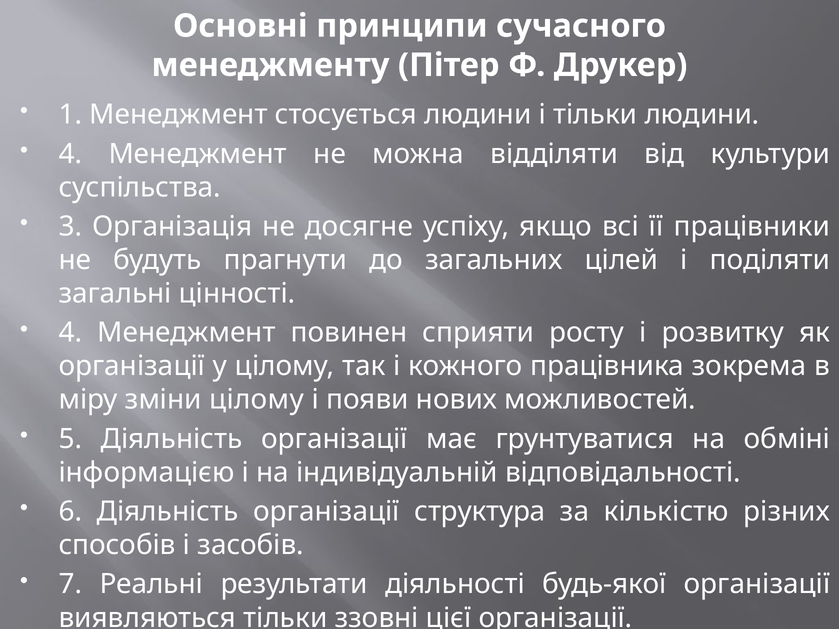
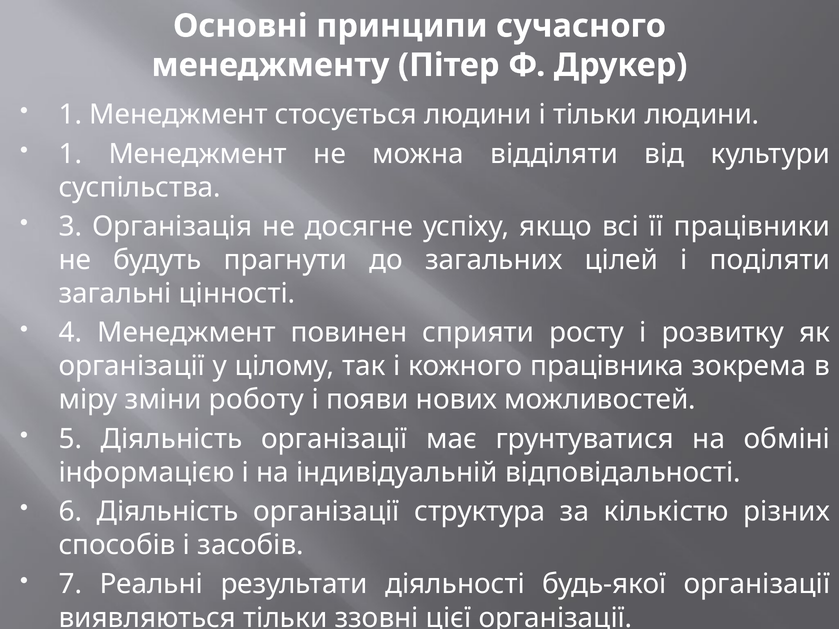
4 at (70, 154): 4 -> 1
зміни цілому: цілому -> роботу
